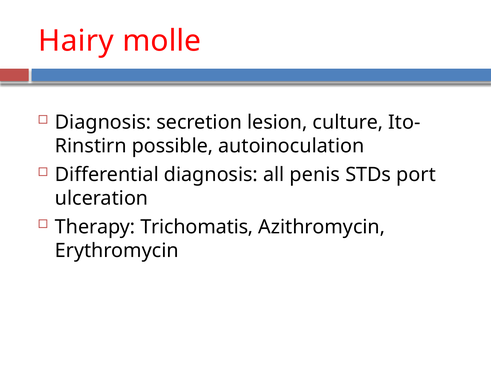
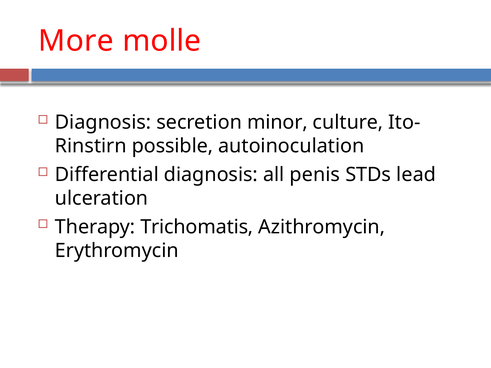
Hairy: Hairy -> More
lesion: lesion -> minor
port: port -> lead
